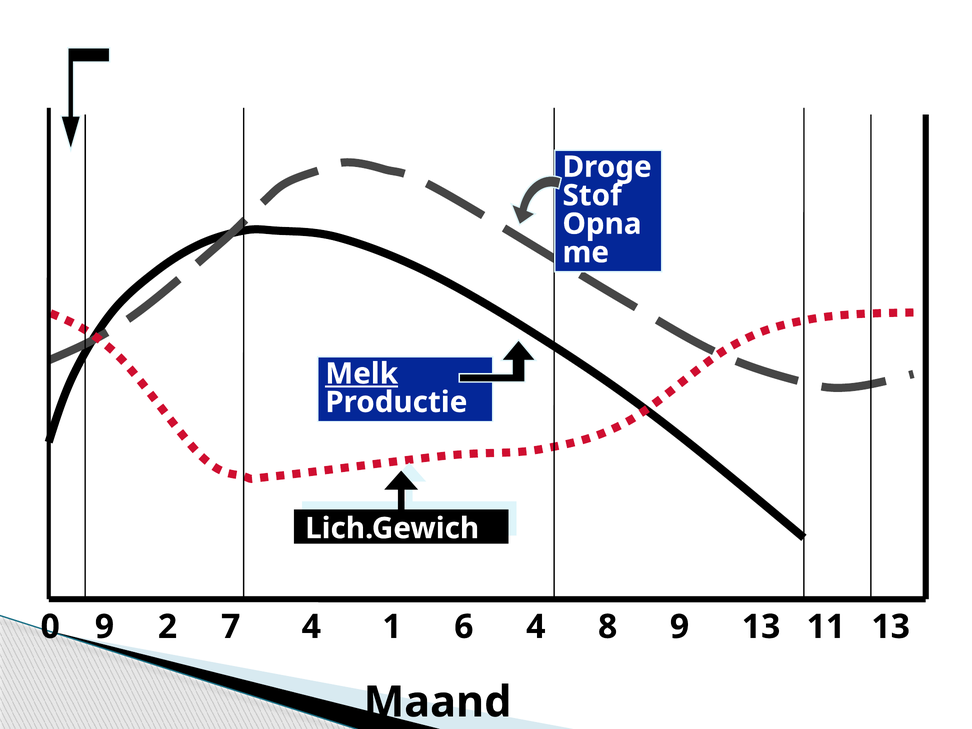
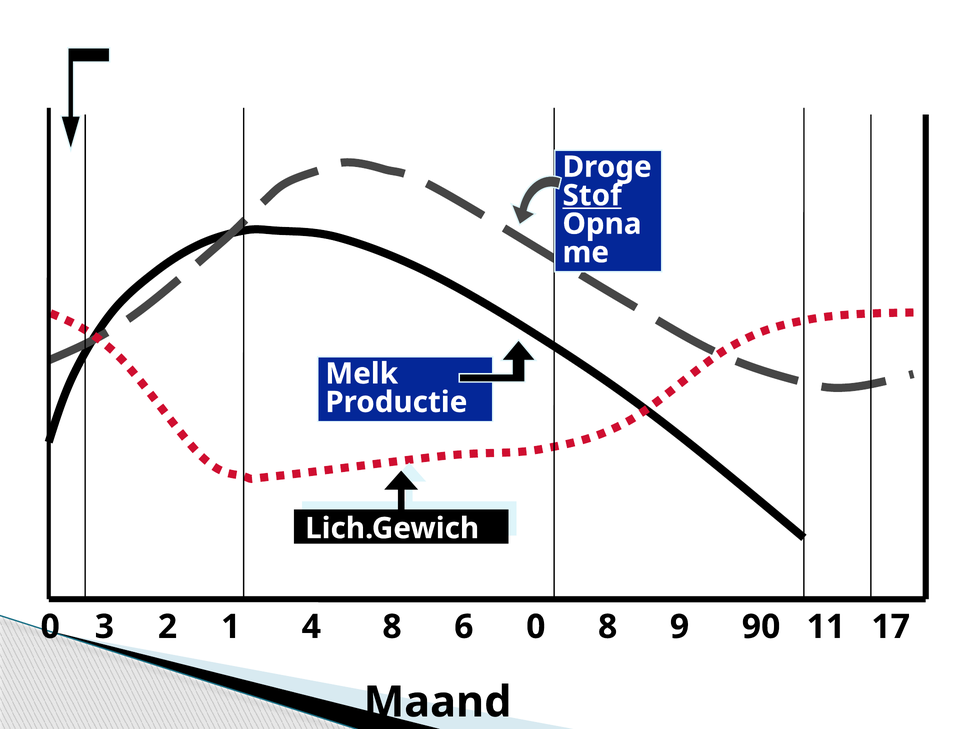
Stof underline: none -> present
Melk at (362, 374) underline: present -> none
0 9: 9 -> 3
2 7: 7 -> 1
4 1: 1 -> 8
6 4: 4 -> 0
9 13: 13 -> 90
11 13: 13 -> 17
